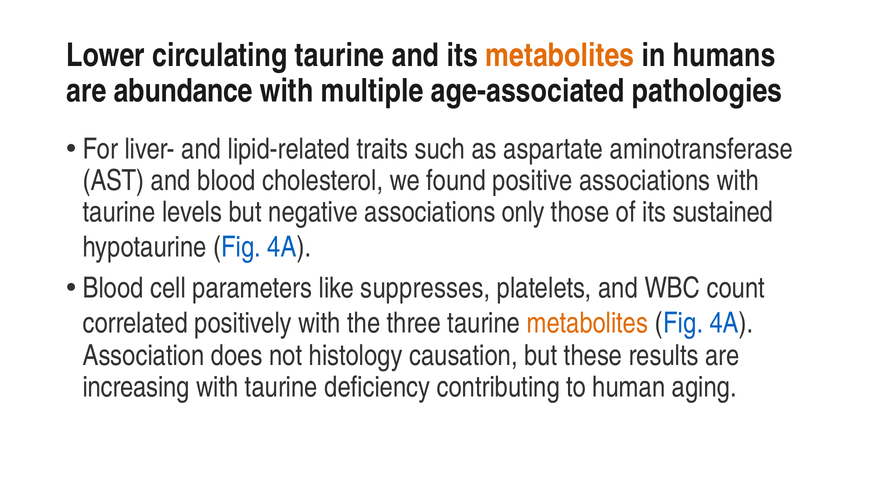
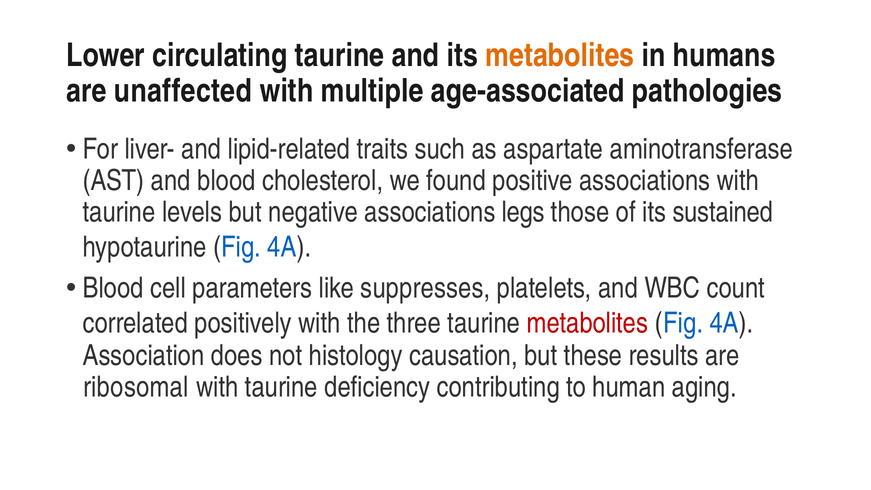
abundance: abundance -> unaffected
only: only -> legs
metabolites at (587, 323) colour: orange -> red
increasing: increasing -> ribosomal
